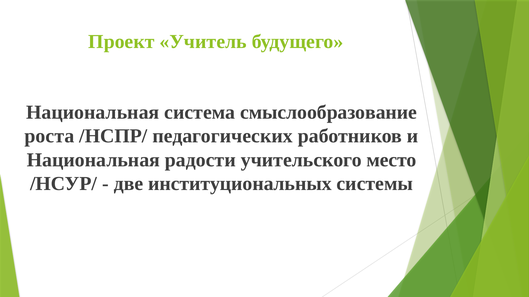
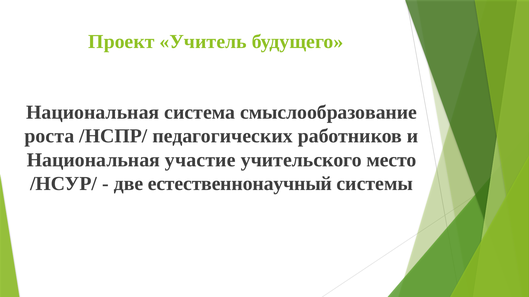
радости: радости -> участие
институциональных: институциональных -> естественнонаучный
